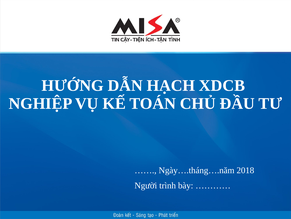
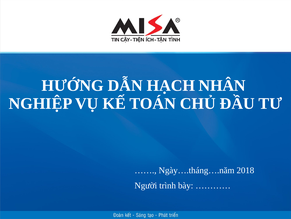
XDCB: XDCB -> NHÂN
